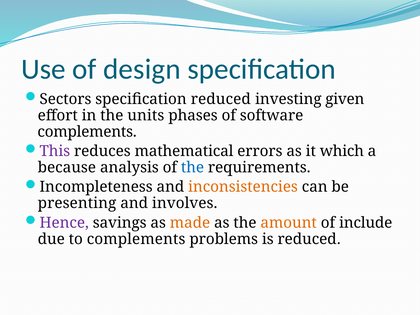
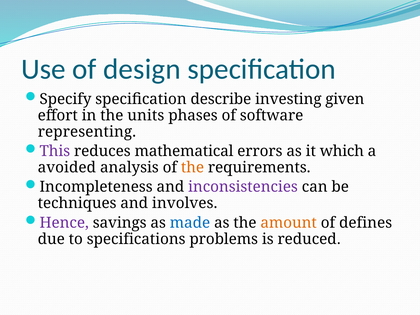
Sectors: Sectors -> Specify
specification reduced: reduced -> describe
complements at (87, 132): complements -> representing
because: because -> avoided
the at (192, 168) colour: blue -> orange
inconsistencies colour: orange -> purple
presenting: presenting -> techniques
made colour: orange -> blue
include: include -> defines
to complements: complements -> specifications
